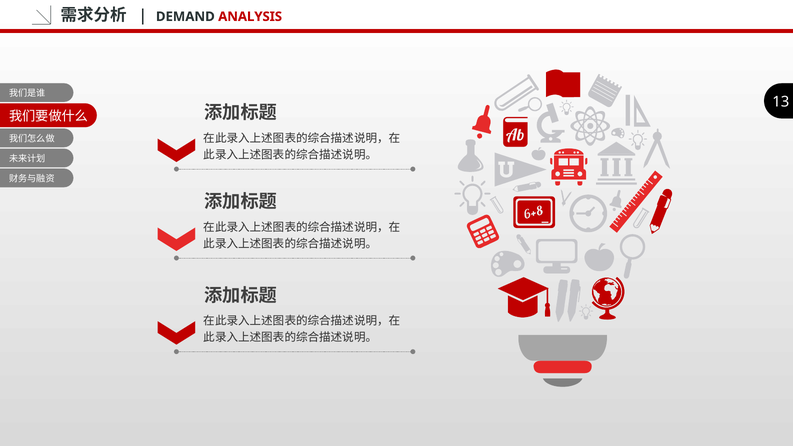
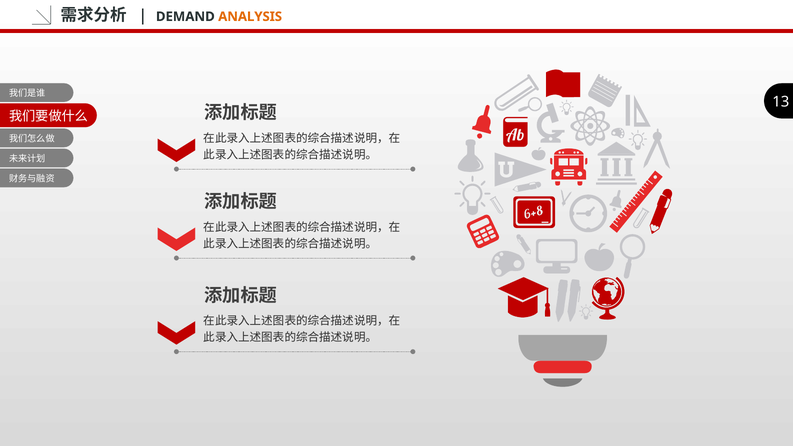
ANALYSIS colour: red -> orange
